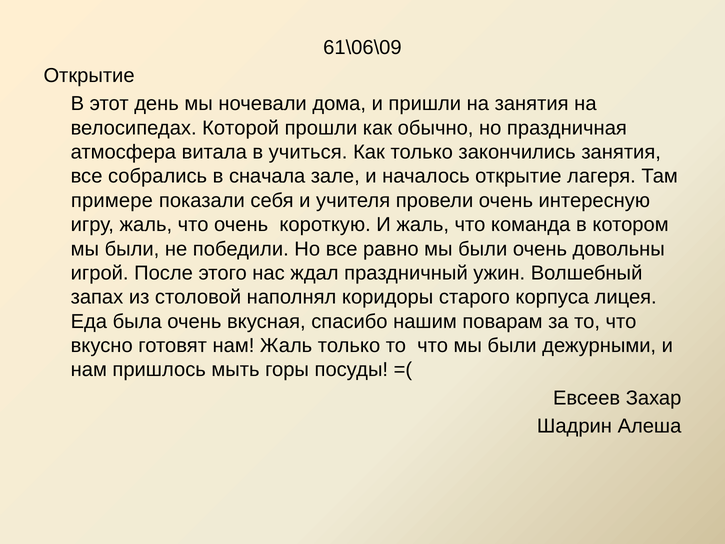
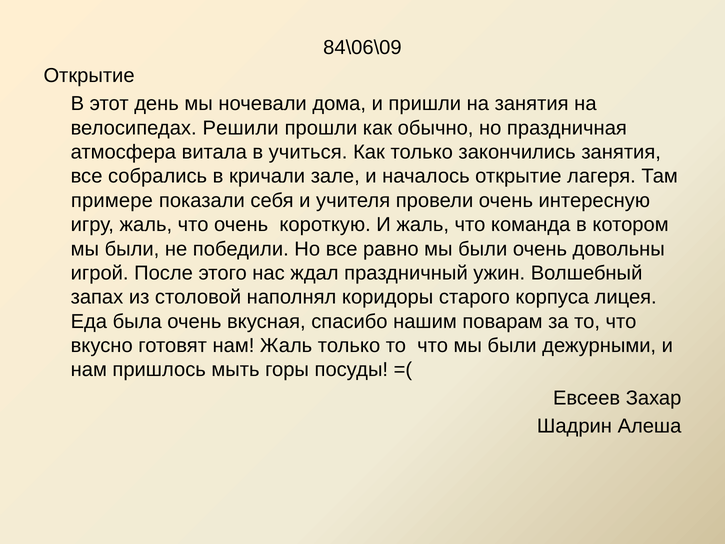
61\06\09: 61\06\09 -> 84\06\09
Которой: Которой -> Решили
сначала: сначала -> кричали
